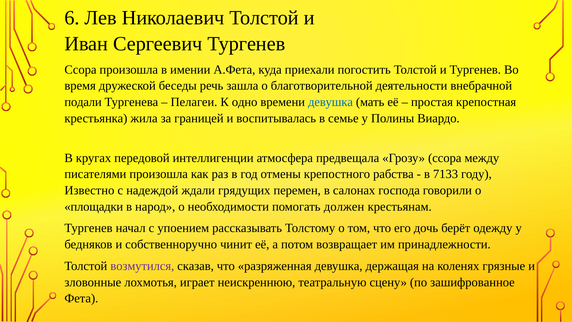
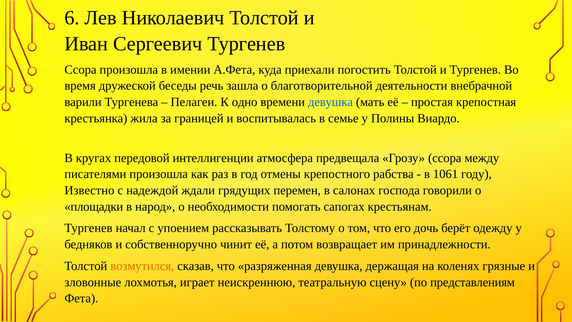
подали: подали -> варили
7133: 7133 -> 1061
должен: должен -> сапогах
возмутился colour: purple -> orange
зашифрованное: зашифрованное -> представлениям
